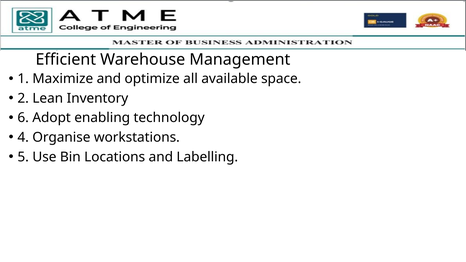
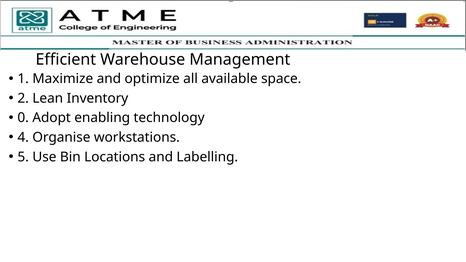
6: 6 -> 0
